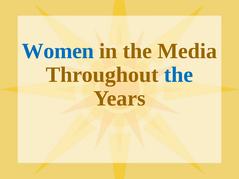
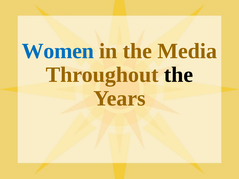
the at (179, 75) colour: blue -> black
